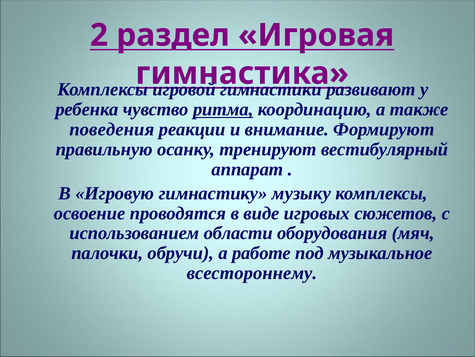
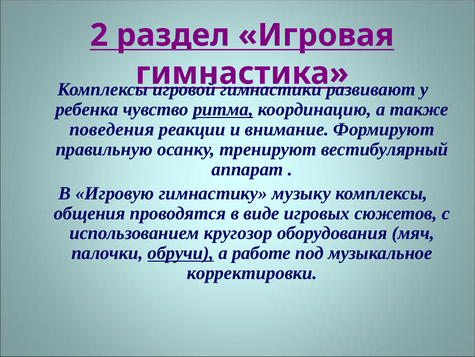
освоение: освоение -> общения
области: области -> кругозор
обручи underline: none -> present
всестороннему: всестороннему -> корректировки
